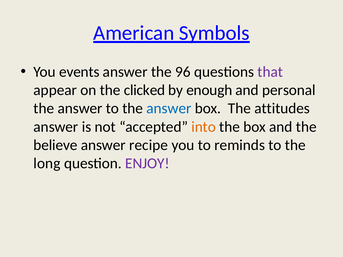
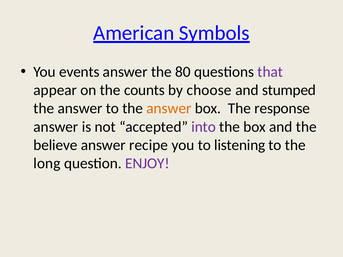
96: 96 -> 80
clicked: clicked -> counts
enough: enough -> choose
personal: personal -> stumped
answer at (169, 109) colour: blue -> orange
attitudes: attitudes -> response
into colour: orange -> purple
reminds: reminds -> listening
